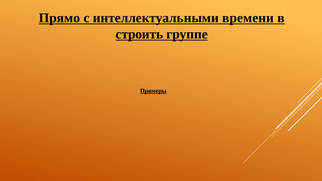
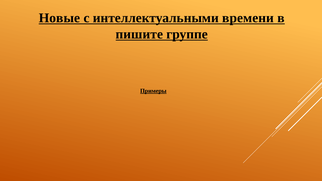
Прямо: Прямо -> Новые
строить: строить -> пишите
